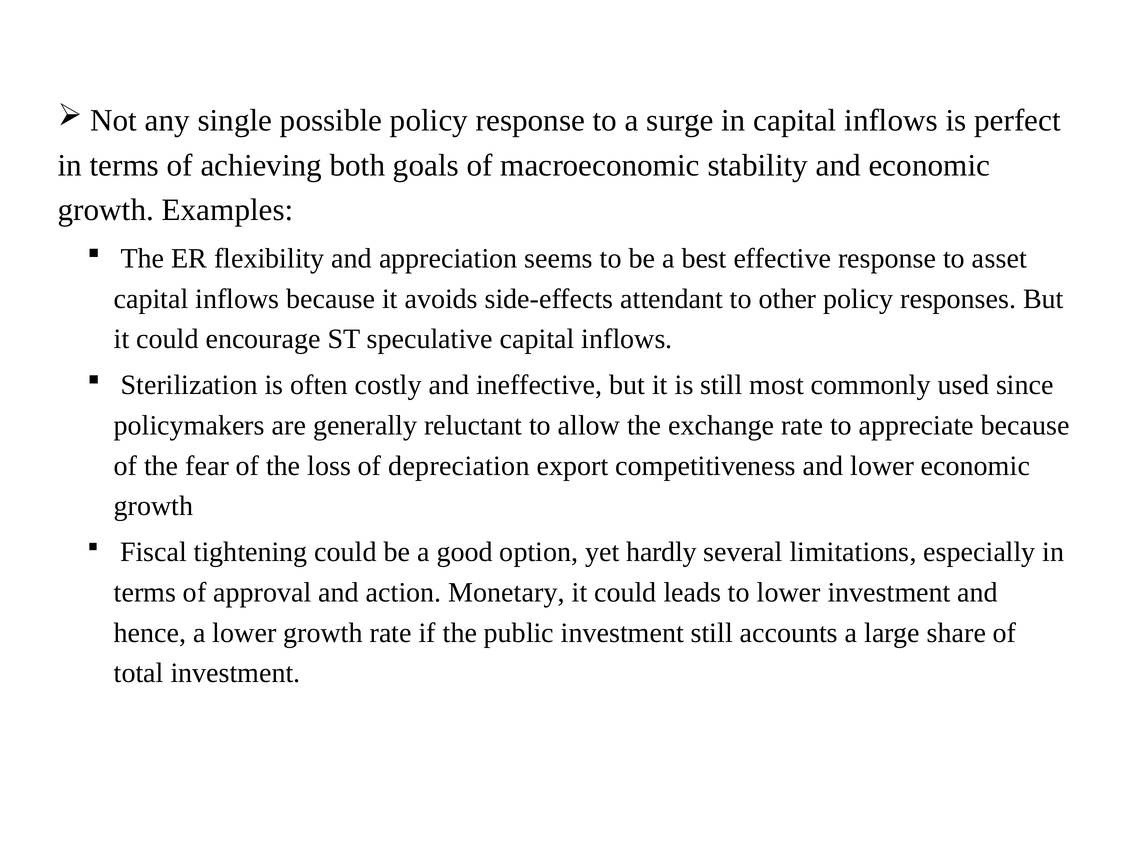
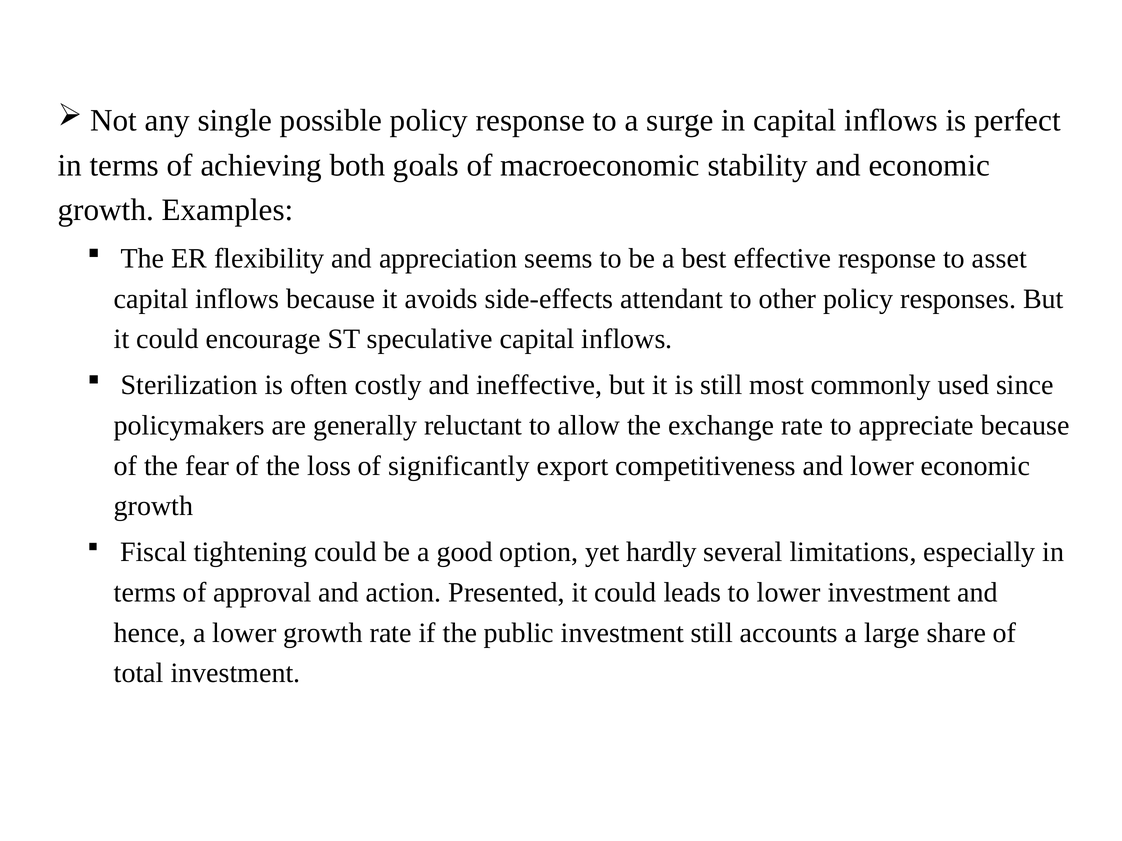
depreciation: depreciation -> significantly
Monetary: Monetary -> Presented
